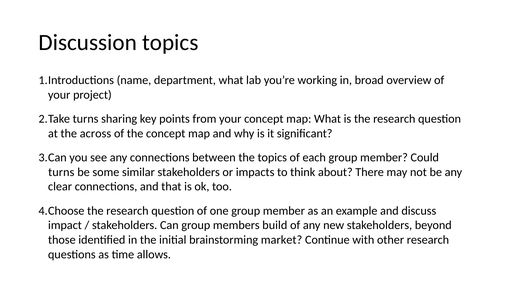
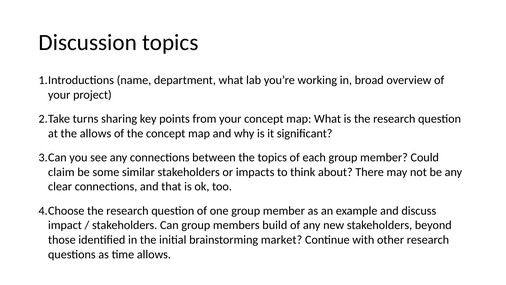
the across: across -> allows
turns at (61, 172): turns -> claim
